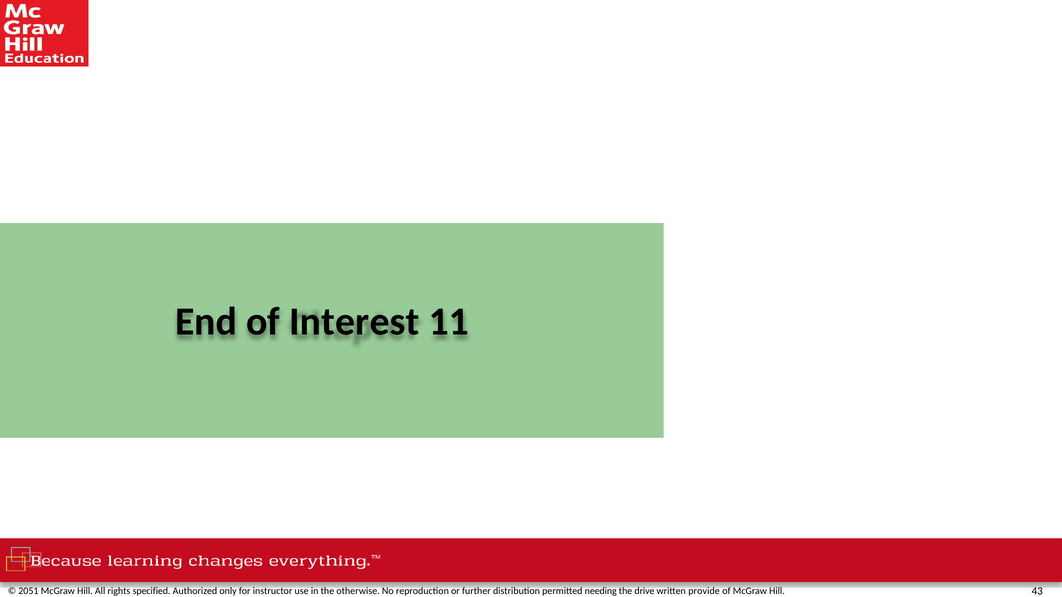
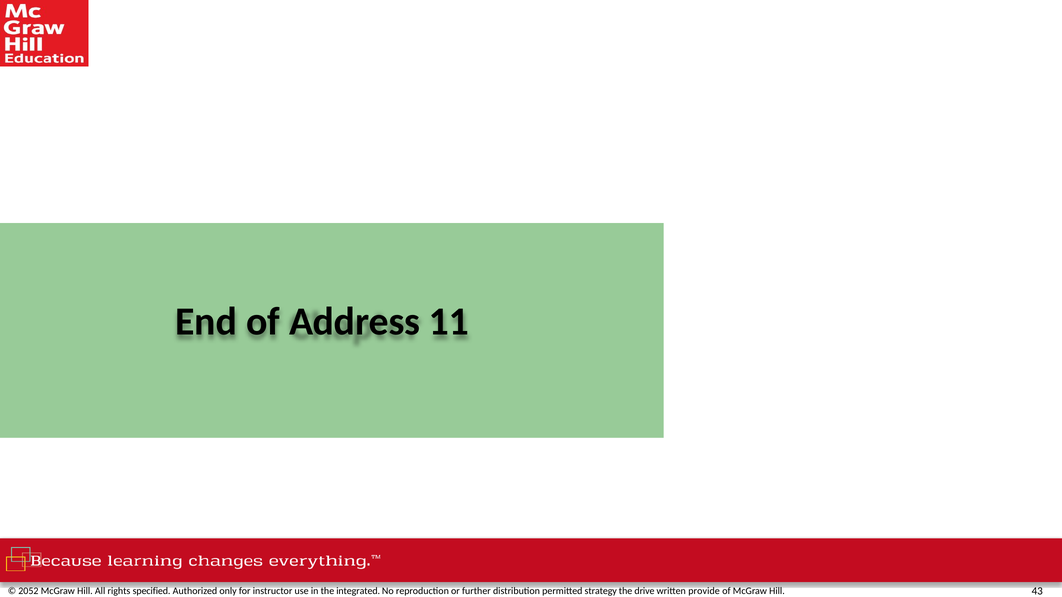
Interest: Interest -> Address
2051: 2051 -> 2052
otherwise: otherwise -> integrated
needing: needing -> strategy
